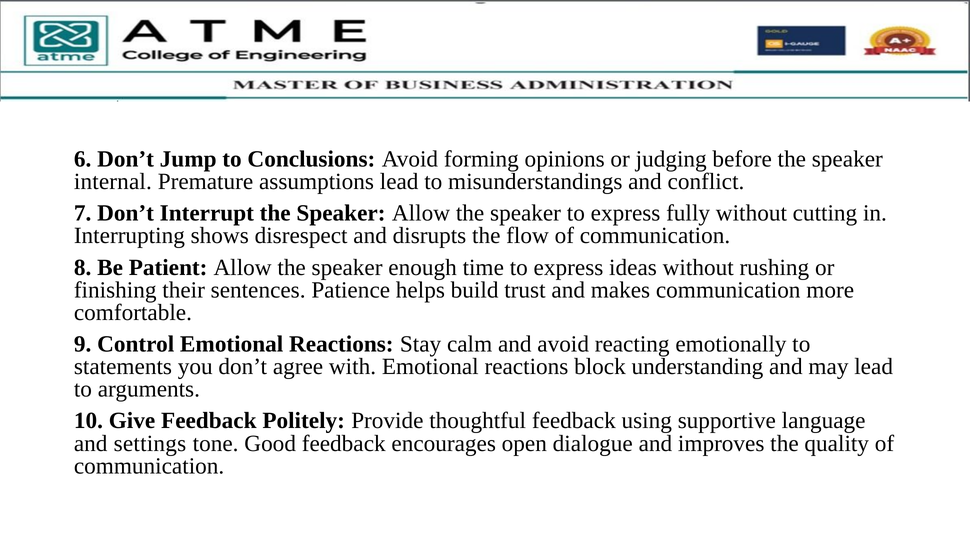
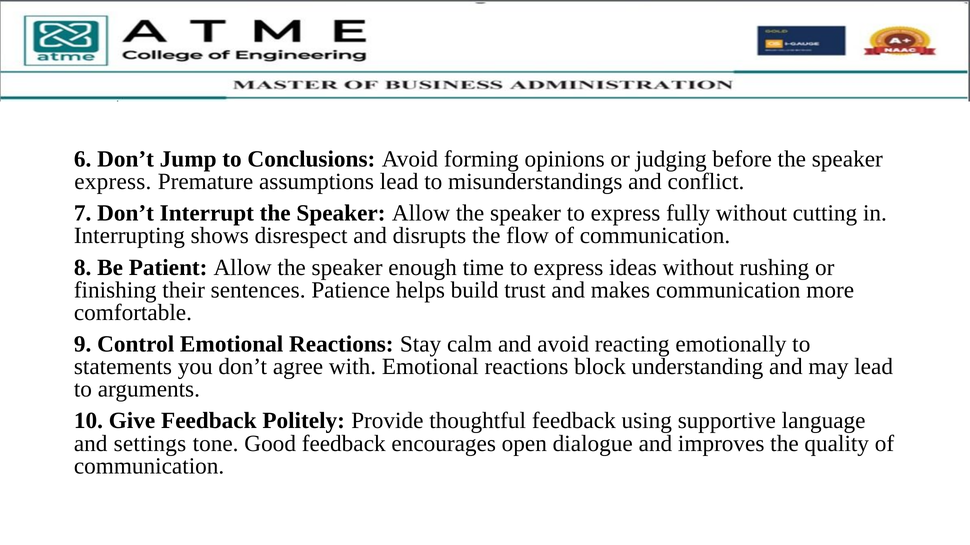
internal at (113, 182): internal -> express
